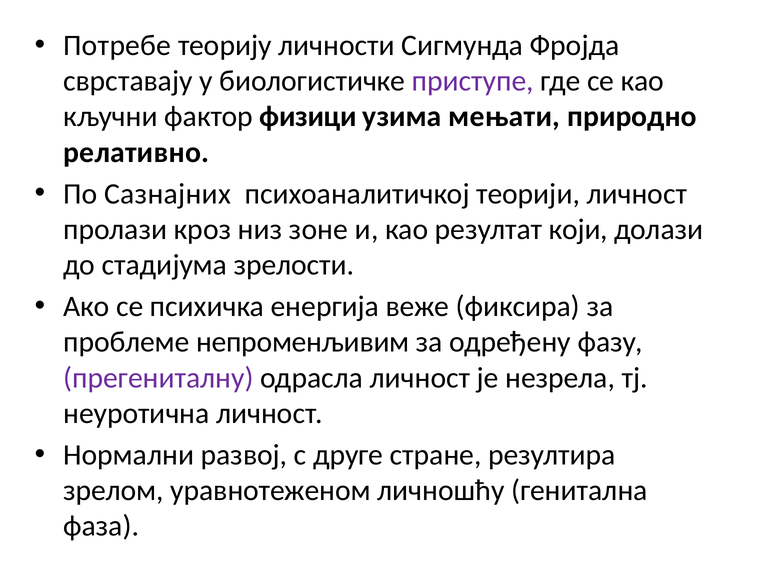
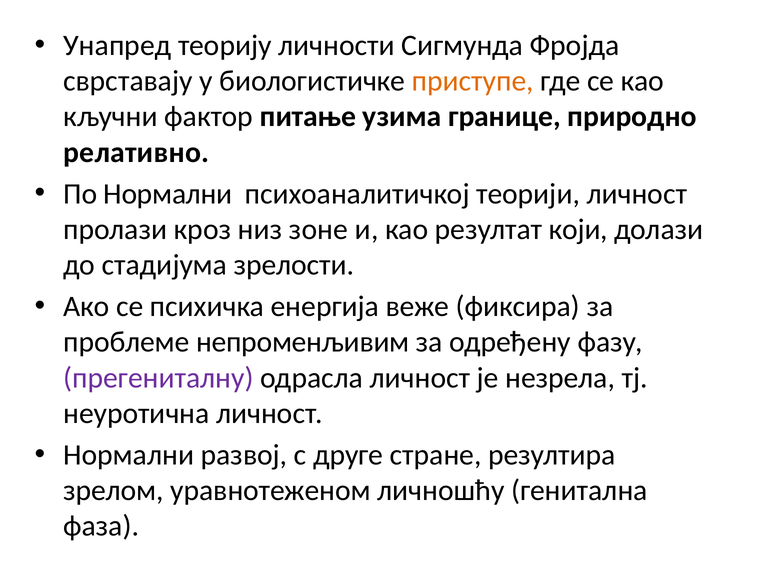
Потребе: Потребе -> Унапред
приступе colour: purple -> orange
физици: физици -> питање
мењати: мењати -> границе
По Сазнајних: Сазнајних -> Нормални
